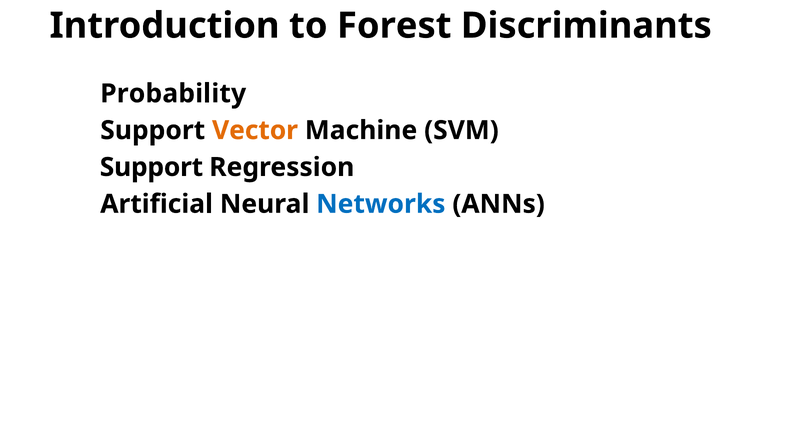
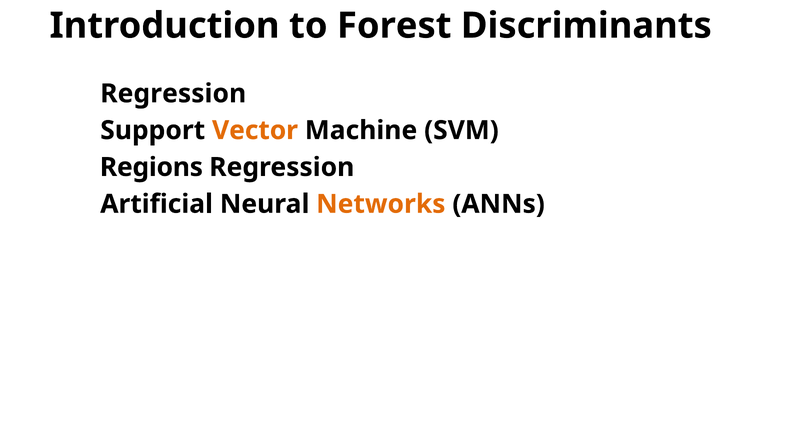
Probability at (173, 94): Probability -> Regression
Support at (151, 167): Support -> Regions
Networks colour: blue -> orange
